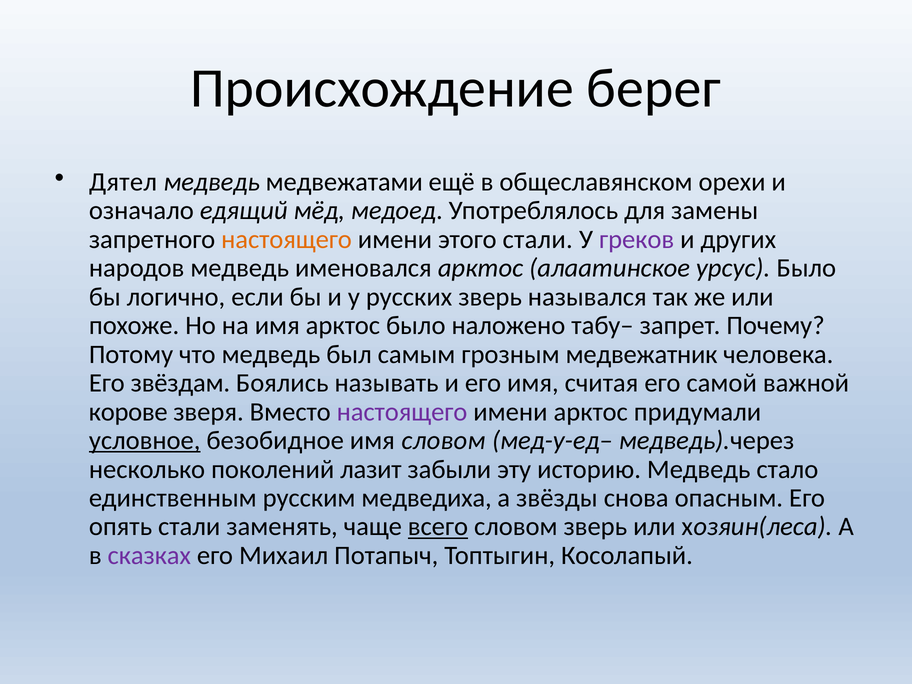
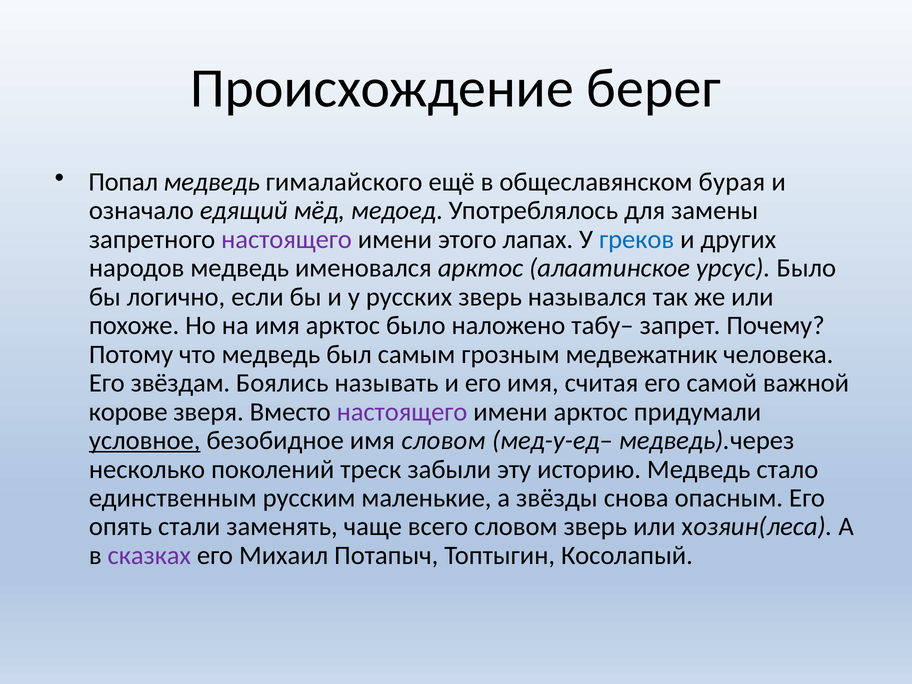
Дятел: Дятел -> Попал
медвежатами: медвежатами -> гималайского
орехи: орехи -> бурая
настоящего at (287, 239) colour: orange -> purple
этого стали: стали -> лапах
греков colour: purple -> blue
лазит: лазит -> треск
медведиха: медведиха -> маленькие
всего underline: present -> none
